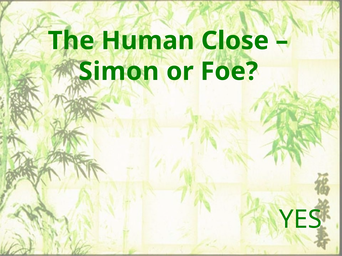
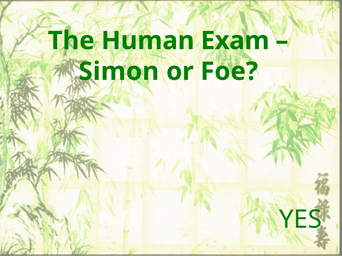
Close: Close -> Exam
